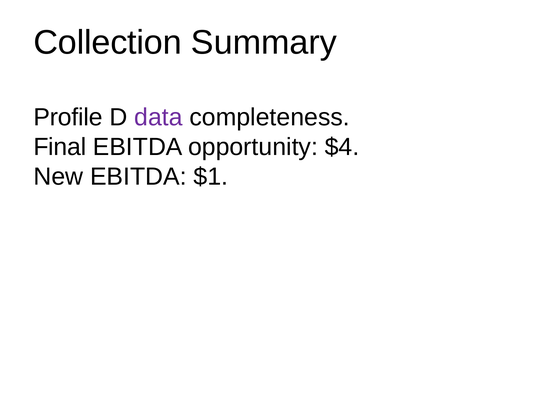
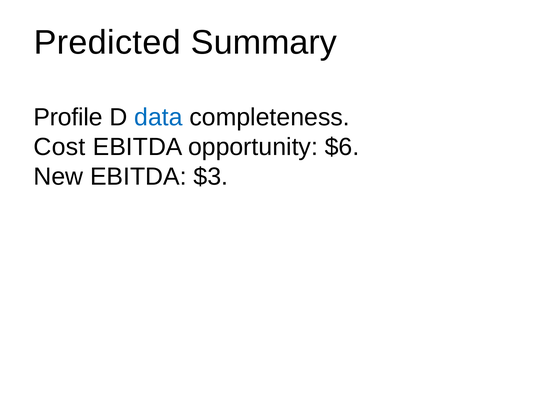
Collection: Collection -> Predicted
data colour: purple -> blue
Final: Final -> Cost
$4: $4 -> $6
$1: $1 -> $3
